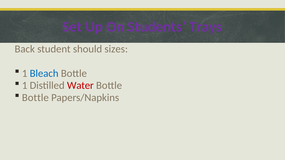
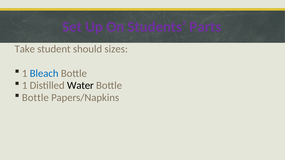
Trays: Trays -> Parts
Back: Back -> Take
Water colour: red -> black
